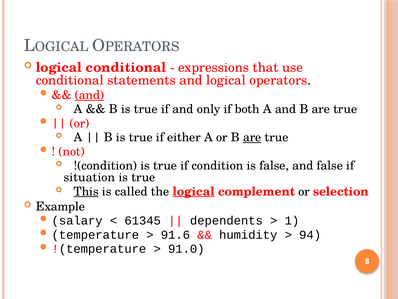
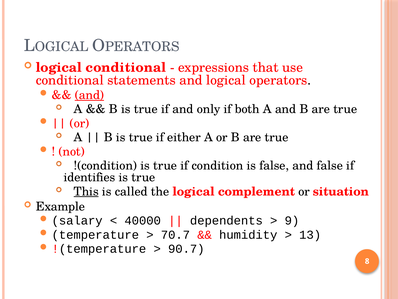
are at (252, 137) underline: present -> none
situation: situation -> identifies
logical at (194, 191) underline: present -> none
selection: selection -> situation
61345: 61345 -> 40000
1: 1 -> 9
91.6: 91.6 -> 70.7
94: 94 -> 13
91.0: 91.0 -> 90.7
